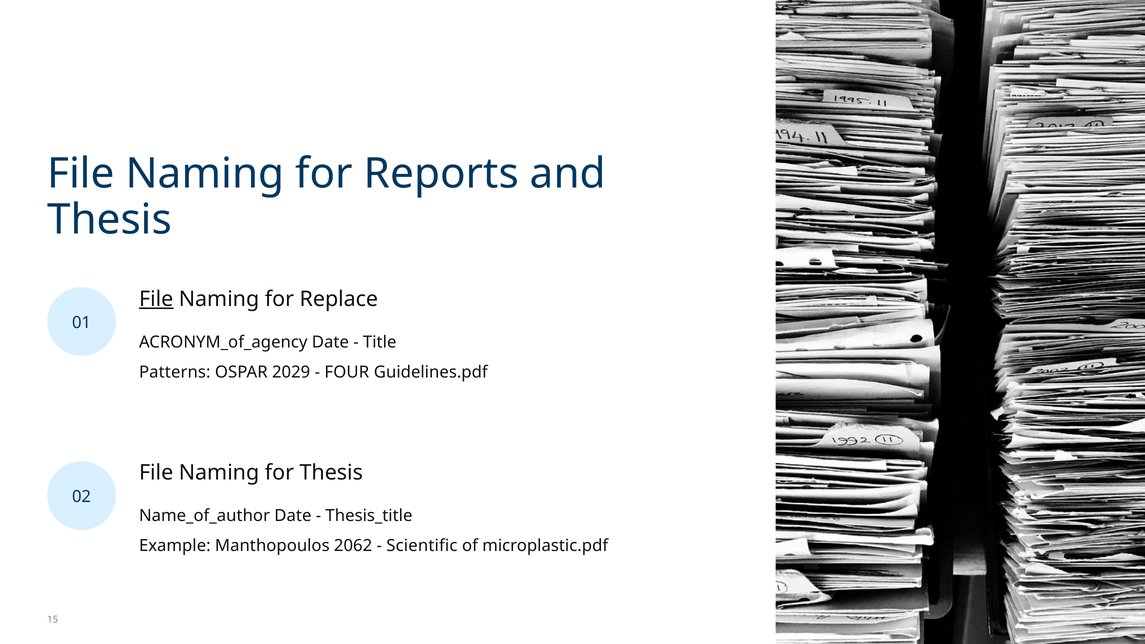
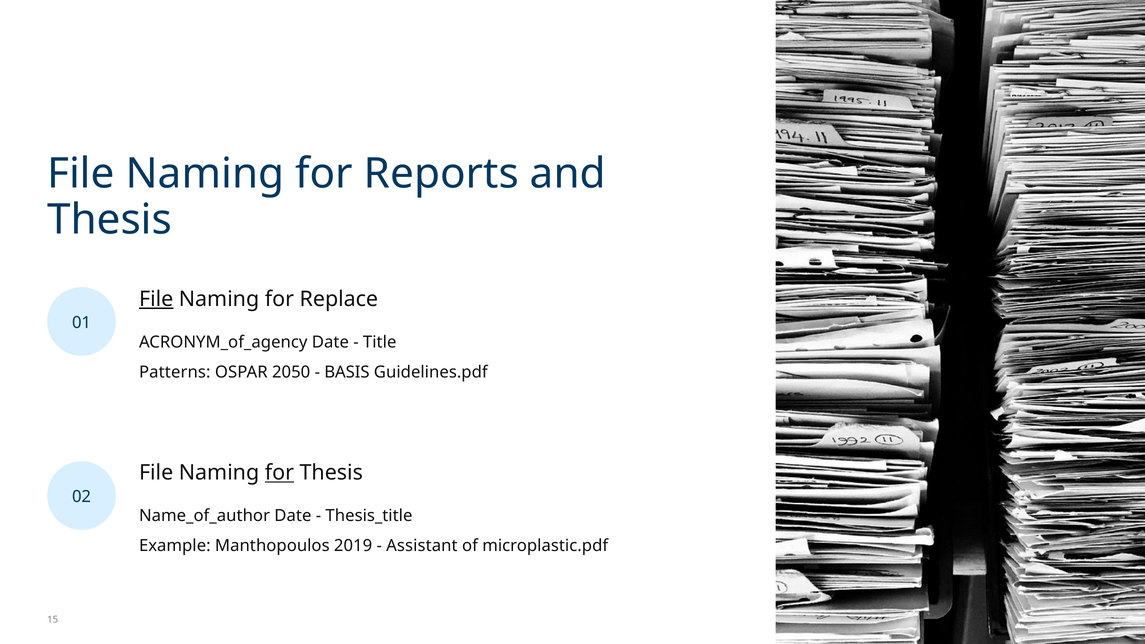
2029: 2029 -> 2050
FOUR: FOUR -> BASIS
for at (279, 473) underline: none -> present
2062: 2062 -> 2019
Scientific: Scientific -> Assistant
